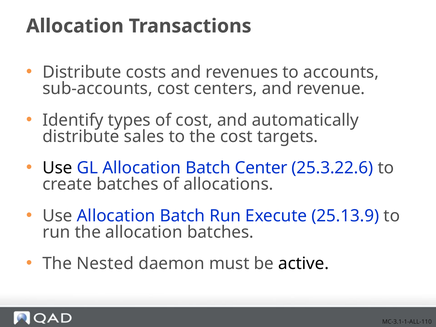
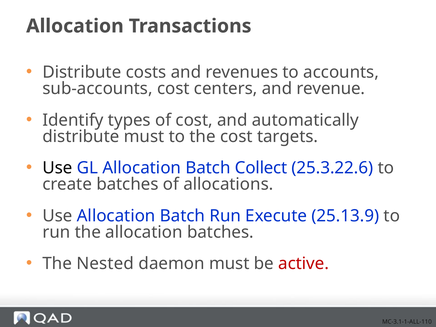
distribute sales: sales -> must
Center: Center -> Collect
active colour: black -> red
